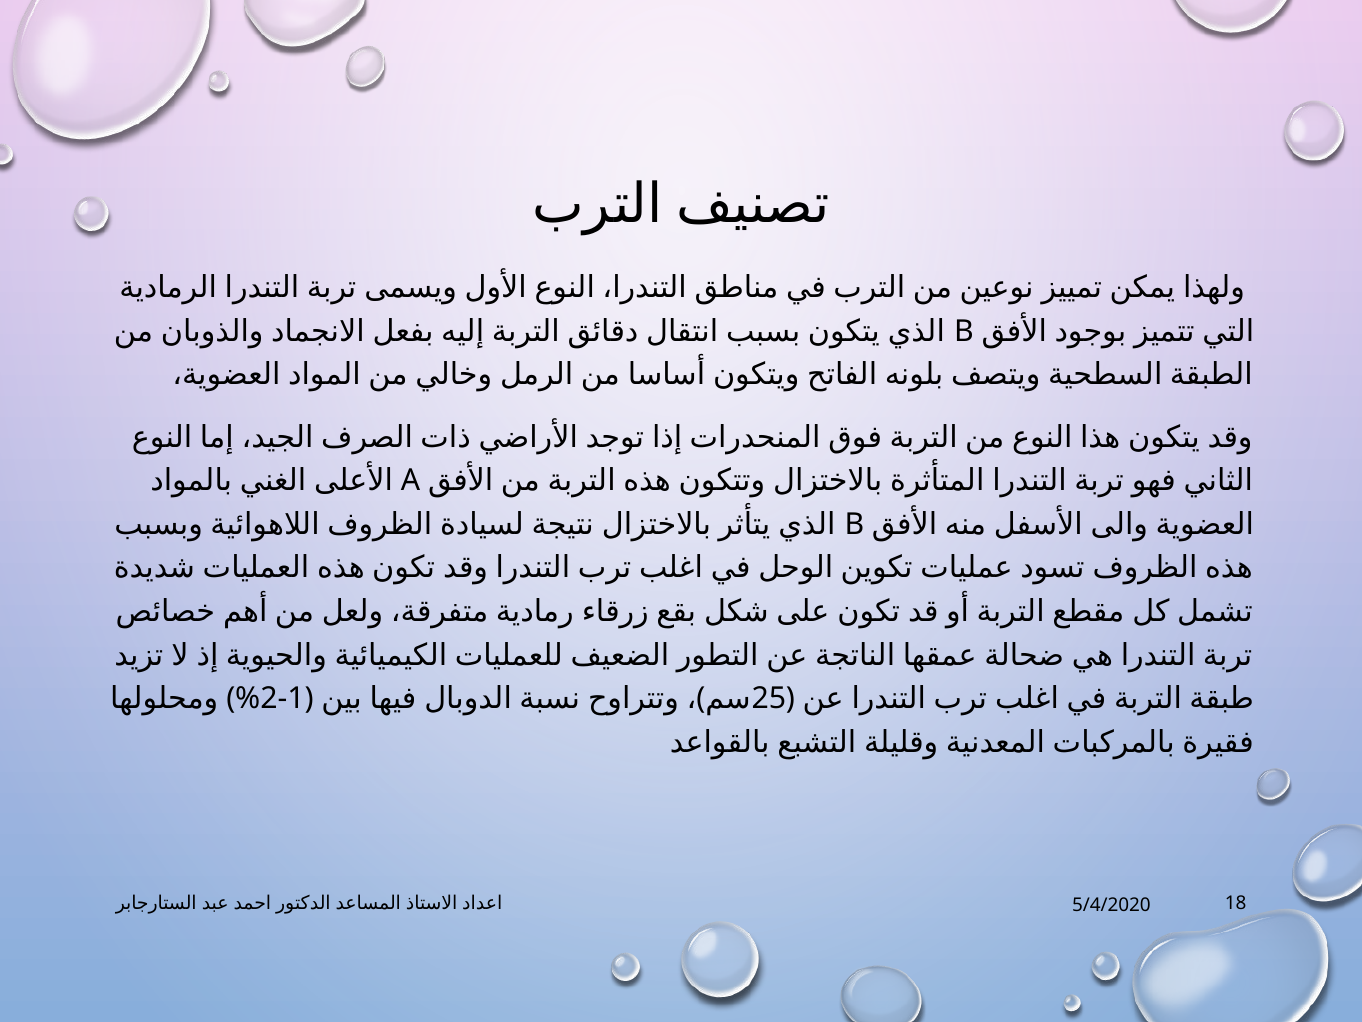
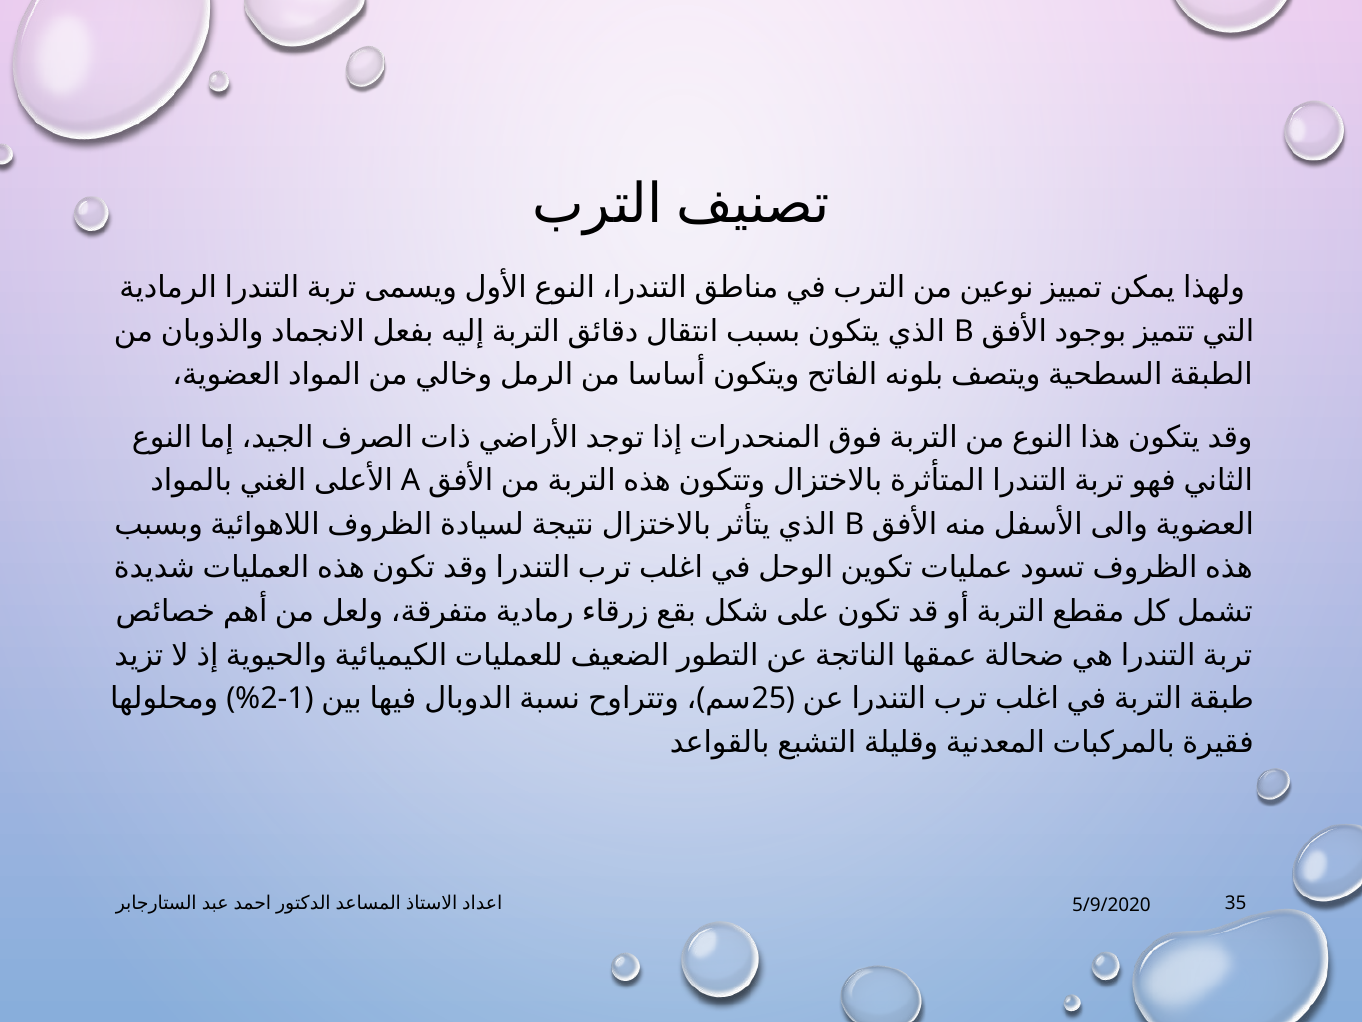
18: 18 -> 35
5/4/2020: 5/4/2020 -> 5/9/2020
